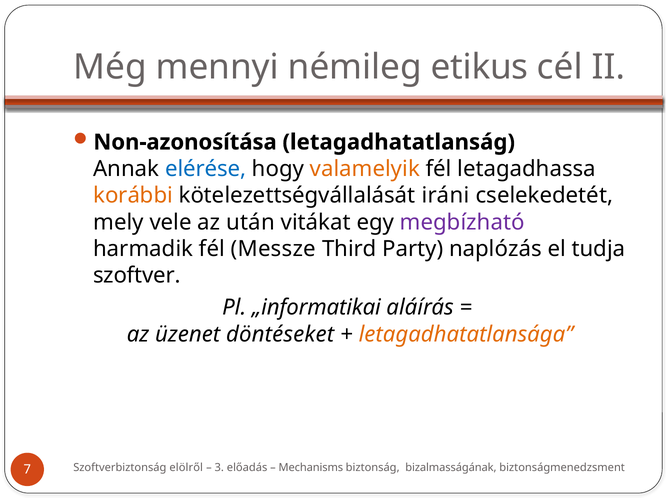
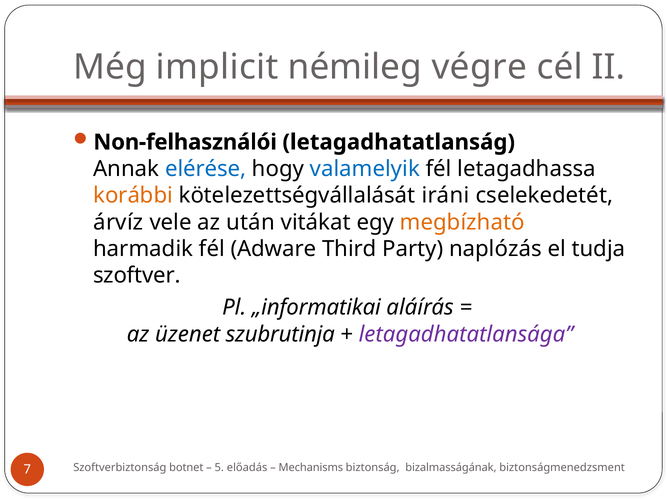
mennyi: mennyi -> implicit
etikus: etikus -> végre
Non-azonosítása: Non-azonosítása -> Non-felhasználói
valamelyik colour: orange -> blue
mely: mely -> árvíz
megbízható colour: purple -> orange
Messze: Messze -> Adware
döntéseket: döntéseket -> szubrutinja
letagadhatatlansága colour: orange -> purple
elölről: elölről -> botnet
3: 3 -> 5
